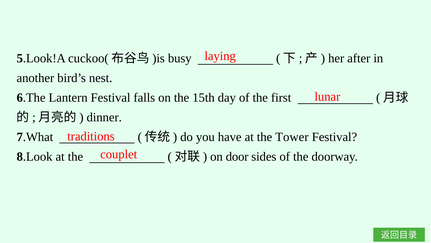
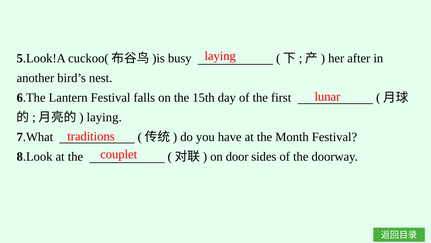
dinner at (104, 117): dinner -> laying
Tower: Tower -> Month
